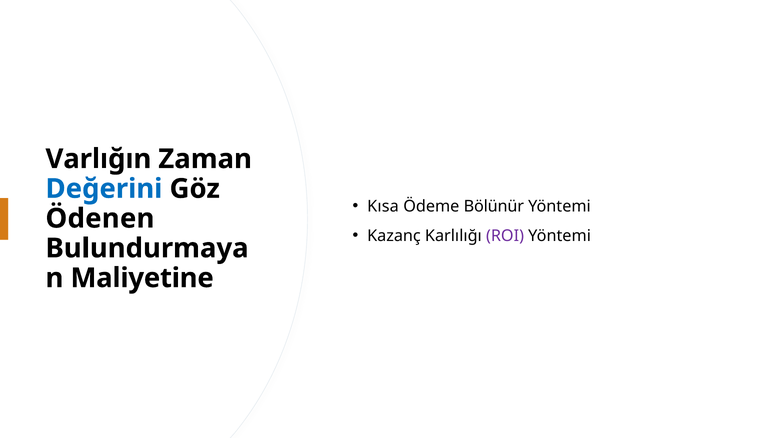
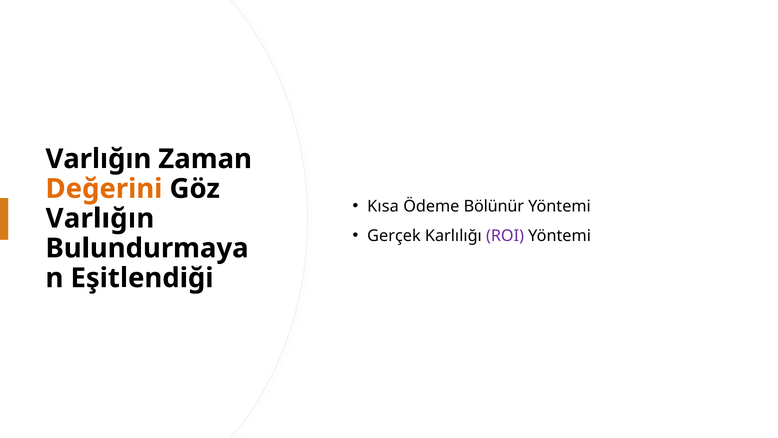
Değerini colour: blue -> orange
Ödenen at (100, 218): Ödenen -> Varlığın
Kazanç: Kazanç -> Gerçek
Maliyetine: Maliyetine -> Eşitlendiği
